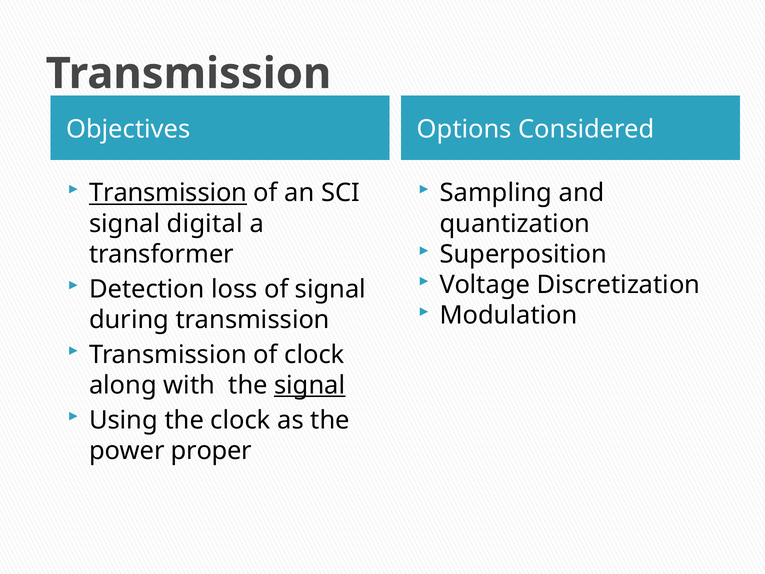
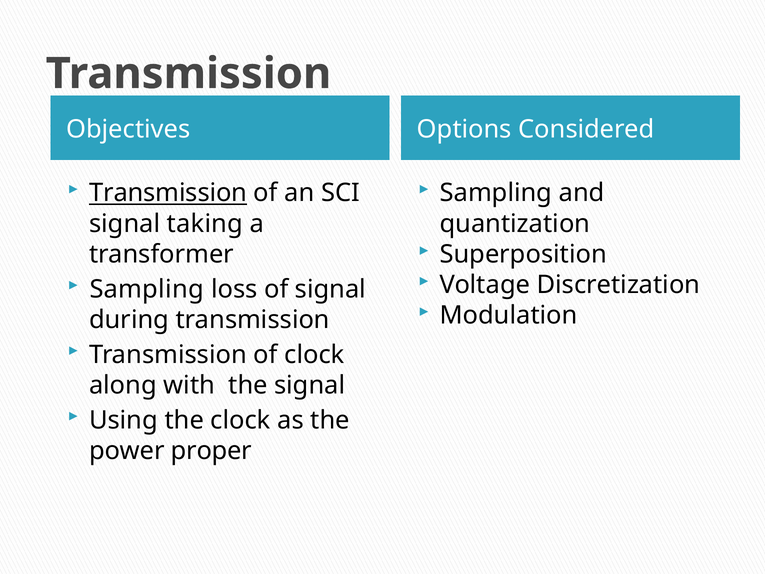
digital: digital -> taking
Detection at (147, 289): Detection -> Sampling
signal at (310, 385) underline: present -> none
